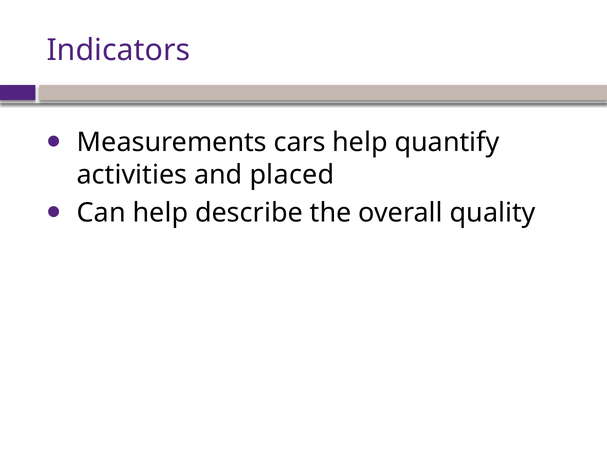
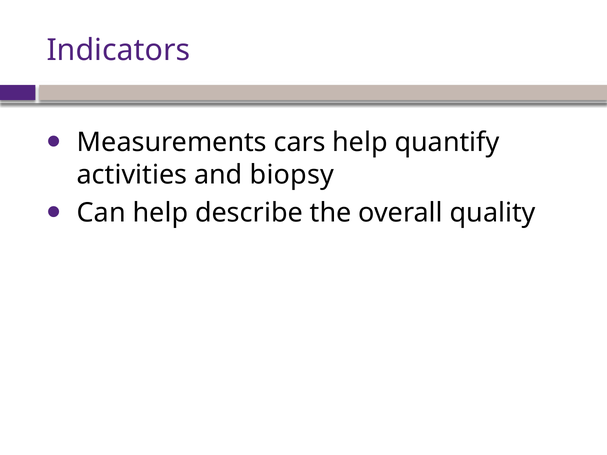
placed: placed -> biopsy
